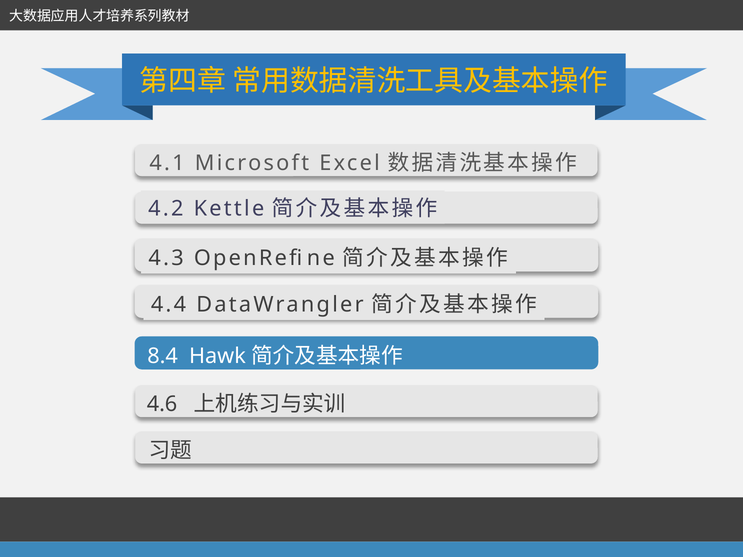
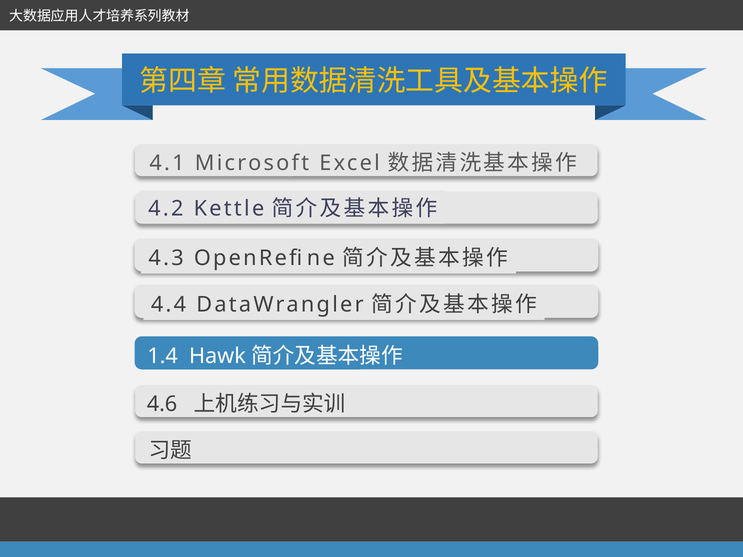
8.4: 8.4 -> 1.4
